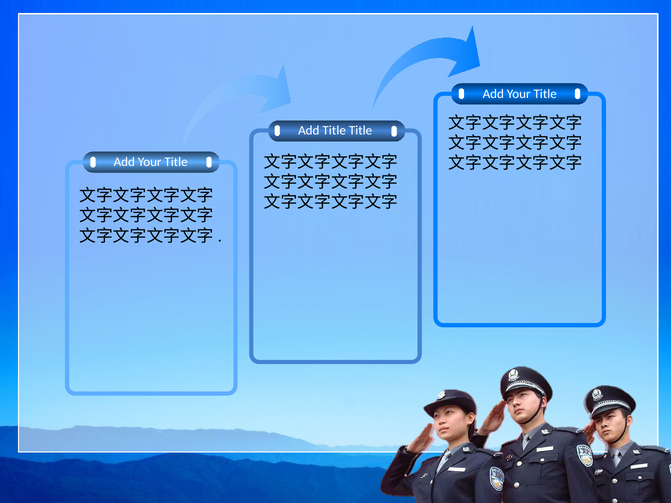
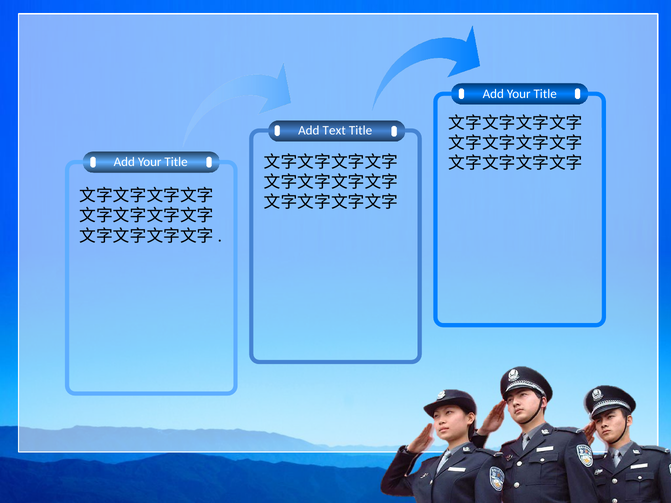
Add Title: Title -> Text
